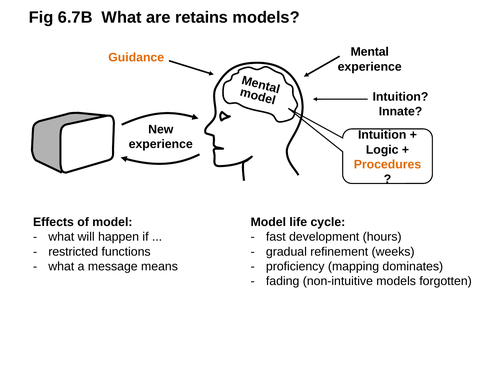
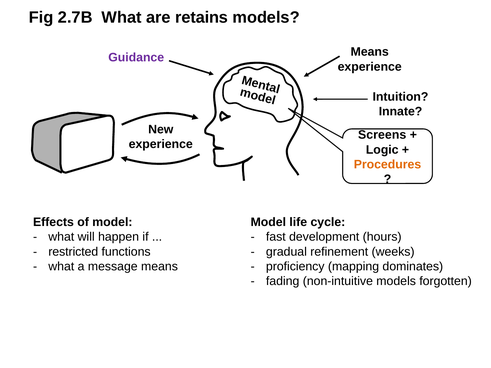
6.7B: 6.7B -> 2.7B
Mental at (370, 52): Mental -> Means
Guidance colour: orange -> purple
Intuition at (382, 135): Intuition -> Screens
